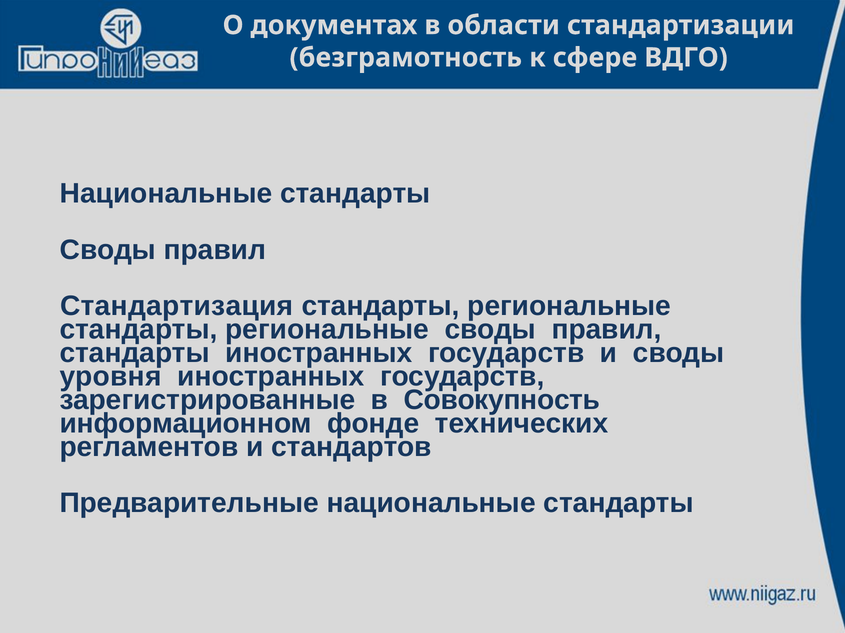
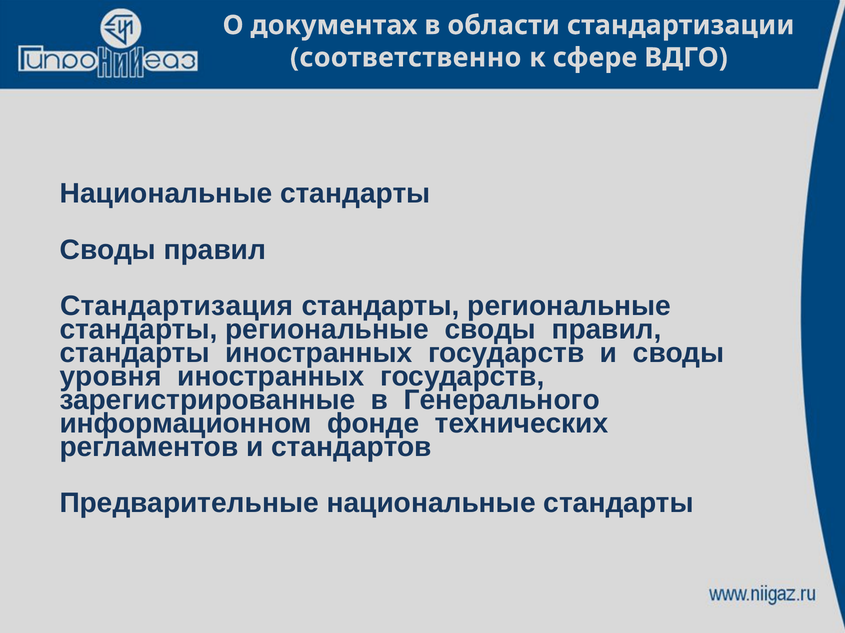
безграмотность: безграмотность -> соответственно
Совокупность: Совокупность -> Генерального
